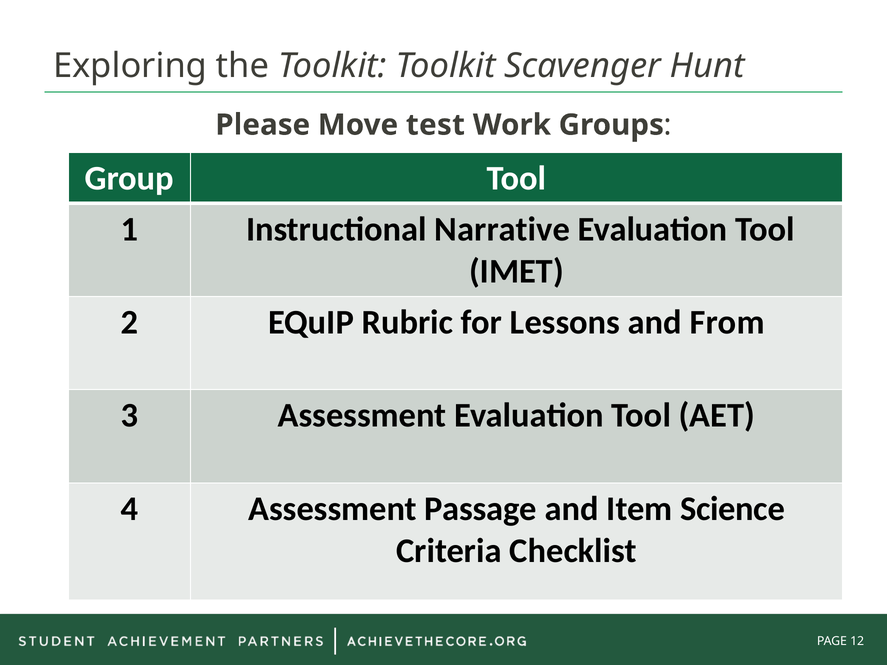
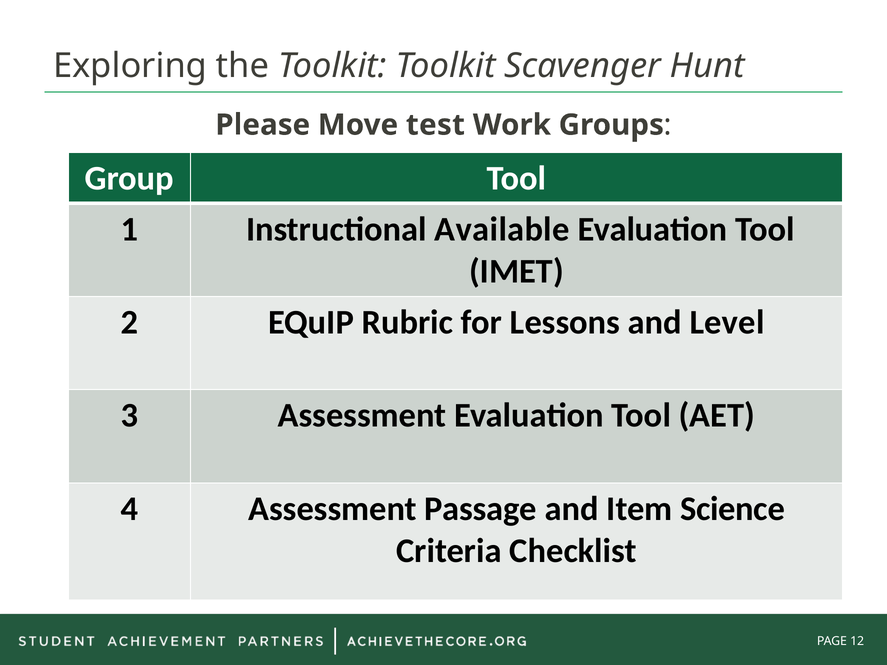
Narrative: Narrative -> Available
From: From -> Level
